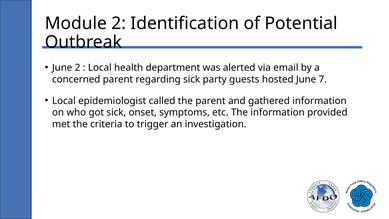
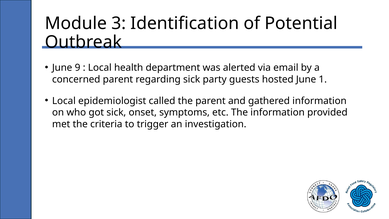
Module 2: 2 -> 3
June 2: 2 -> 9
7: 7 -> 1
